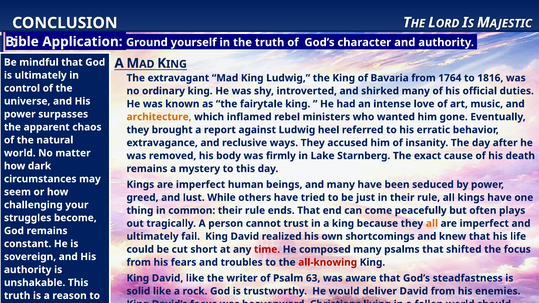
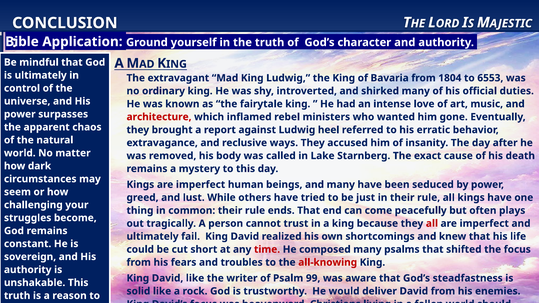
1764: 1764 -> 1804
1816: 1816 -> 6553
architecture colour: orange -> red
firmly: firmly -> called
all at (432, 224) colour: orange -> red
63: 63 -> 99
